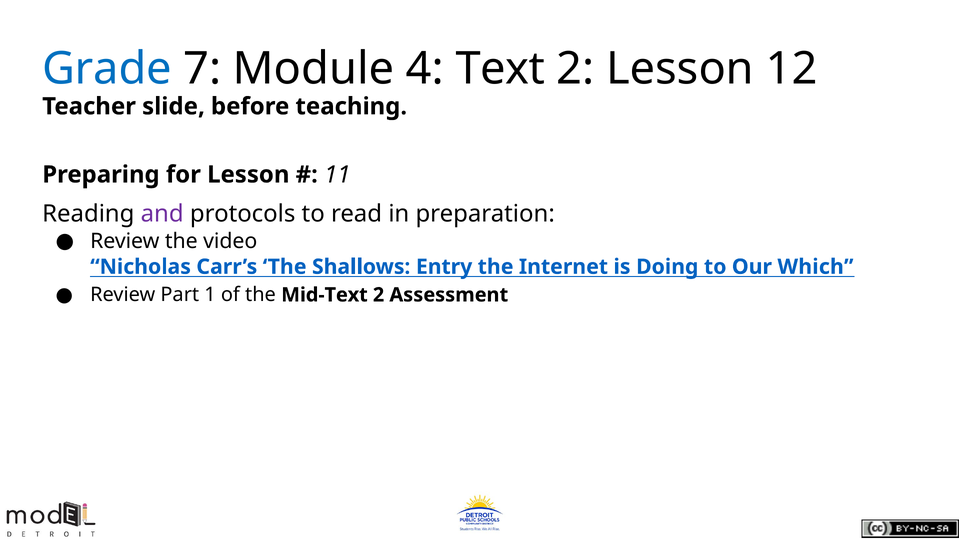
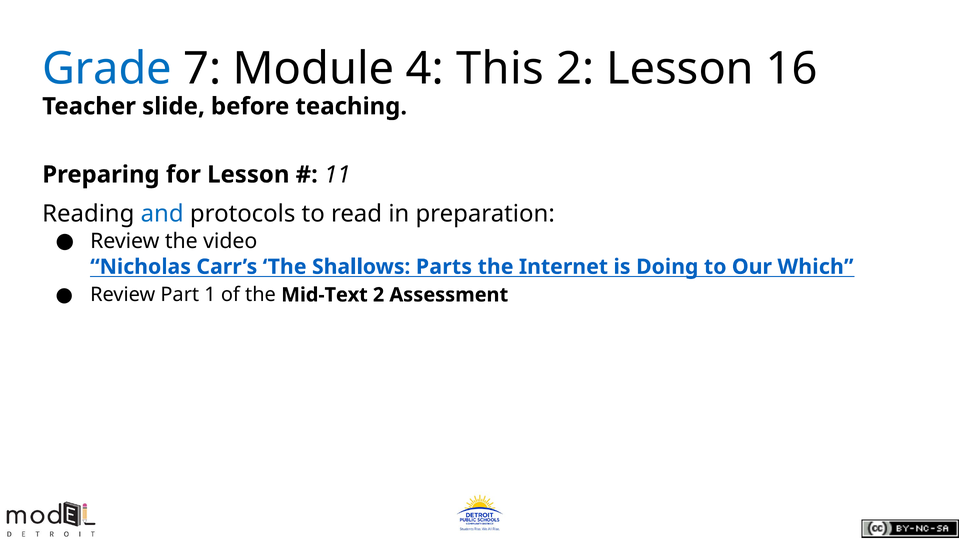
Text: Text -> This
12: 12 -> 16
and colour: purple -> blue
Entry: Entry -> Parts
